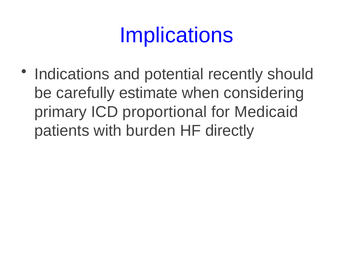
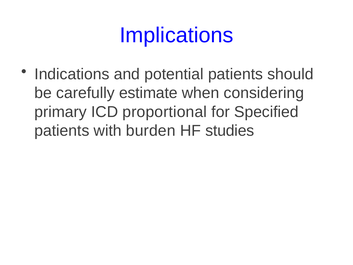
potential recently: recently -> patients
Medicaid: Medicaid -> Specified
directly: directly -> studies
